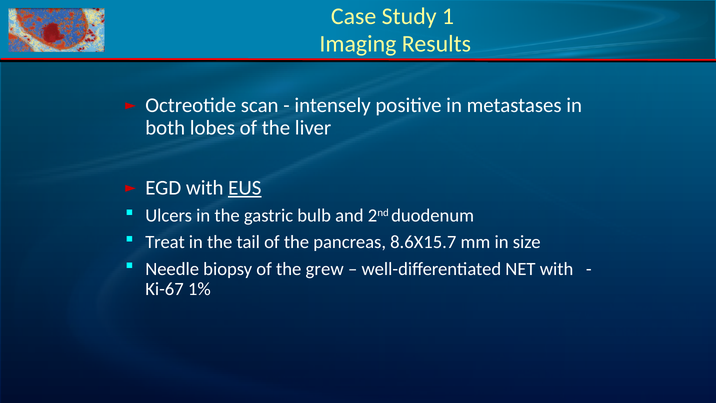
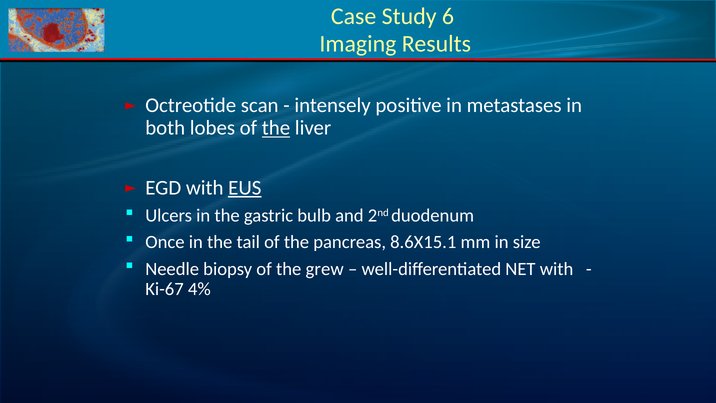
1: 1 -> 6
the at (276, 128) underline: none -> present
Treat: Treat -> Once
8.6X15.7: 8.6X15.7 -> 8.6X15.1
1%: 1% -> 4%
